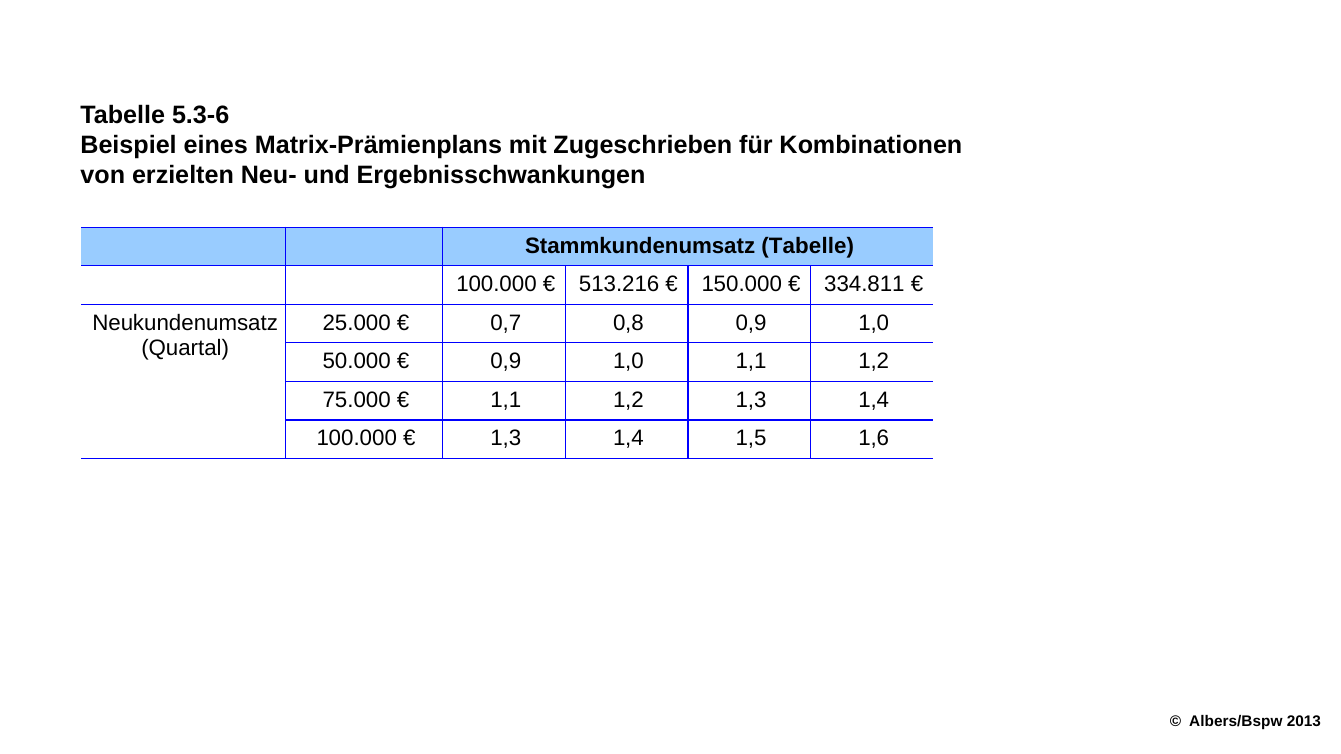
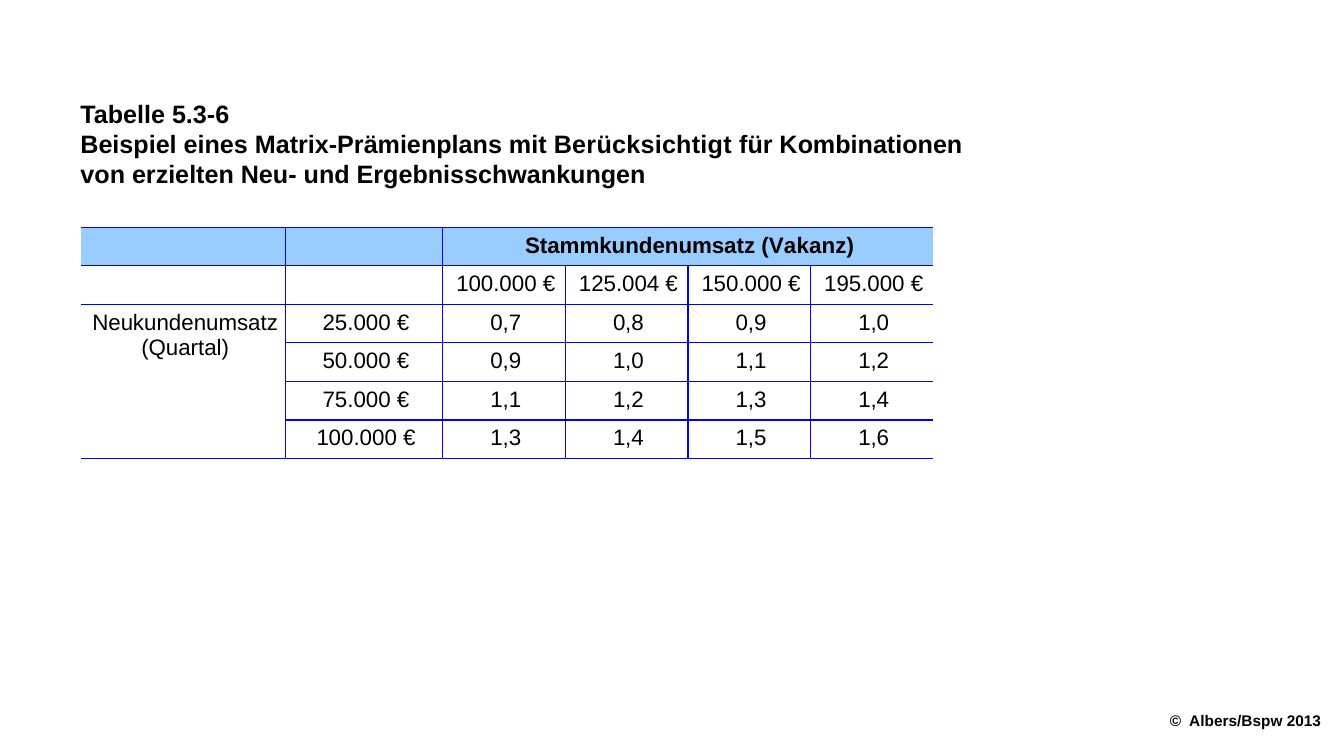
Zugeschrieben: Zugeschrieben -> Berücksichtigt
Stammkundenumsatz Tabelle: Tabelle -> Vakanz
513.216: 513.216 -> 125.004
334.811: 334.811 -> 195.000
